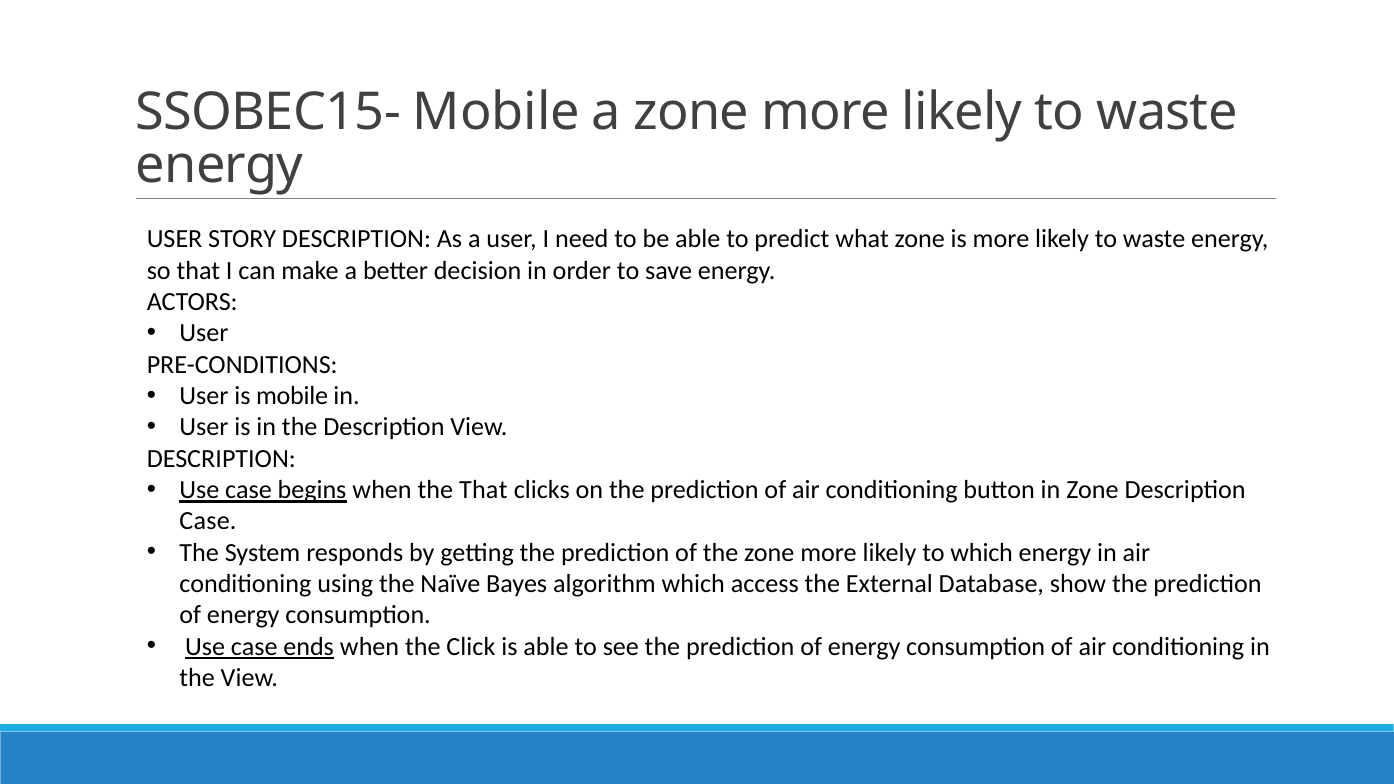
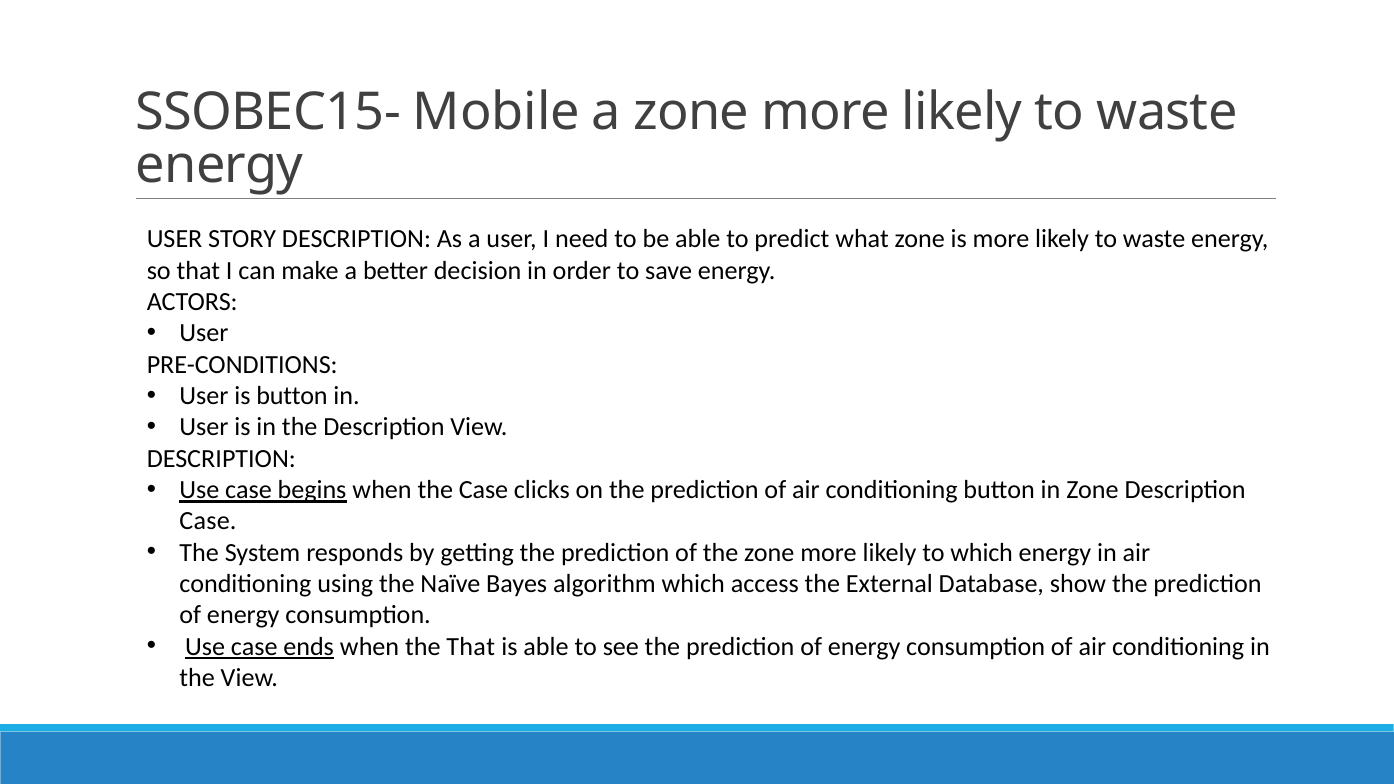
is mobile: mobile -> button
the That: That -> Case
the Click: Click -> That
